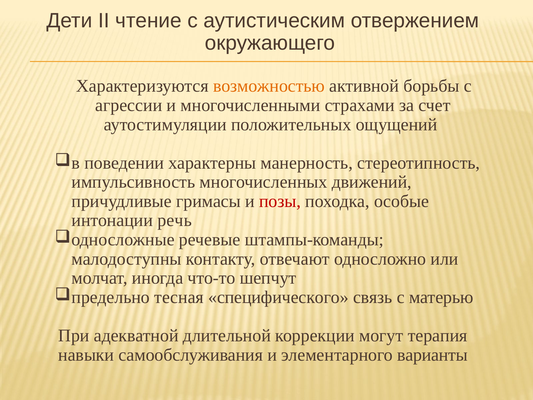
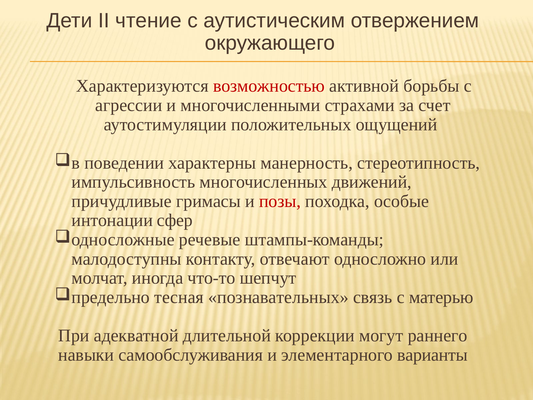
возможностью colour: orange -> red
речь: речь -> сфер
специфического: специфического -> познавательных
терапия: терапия -> раннего
